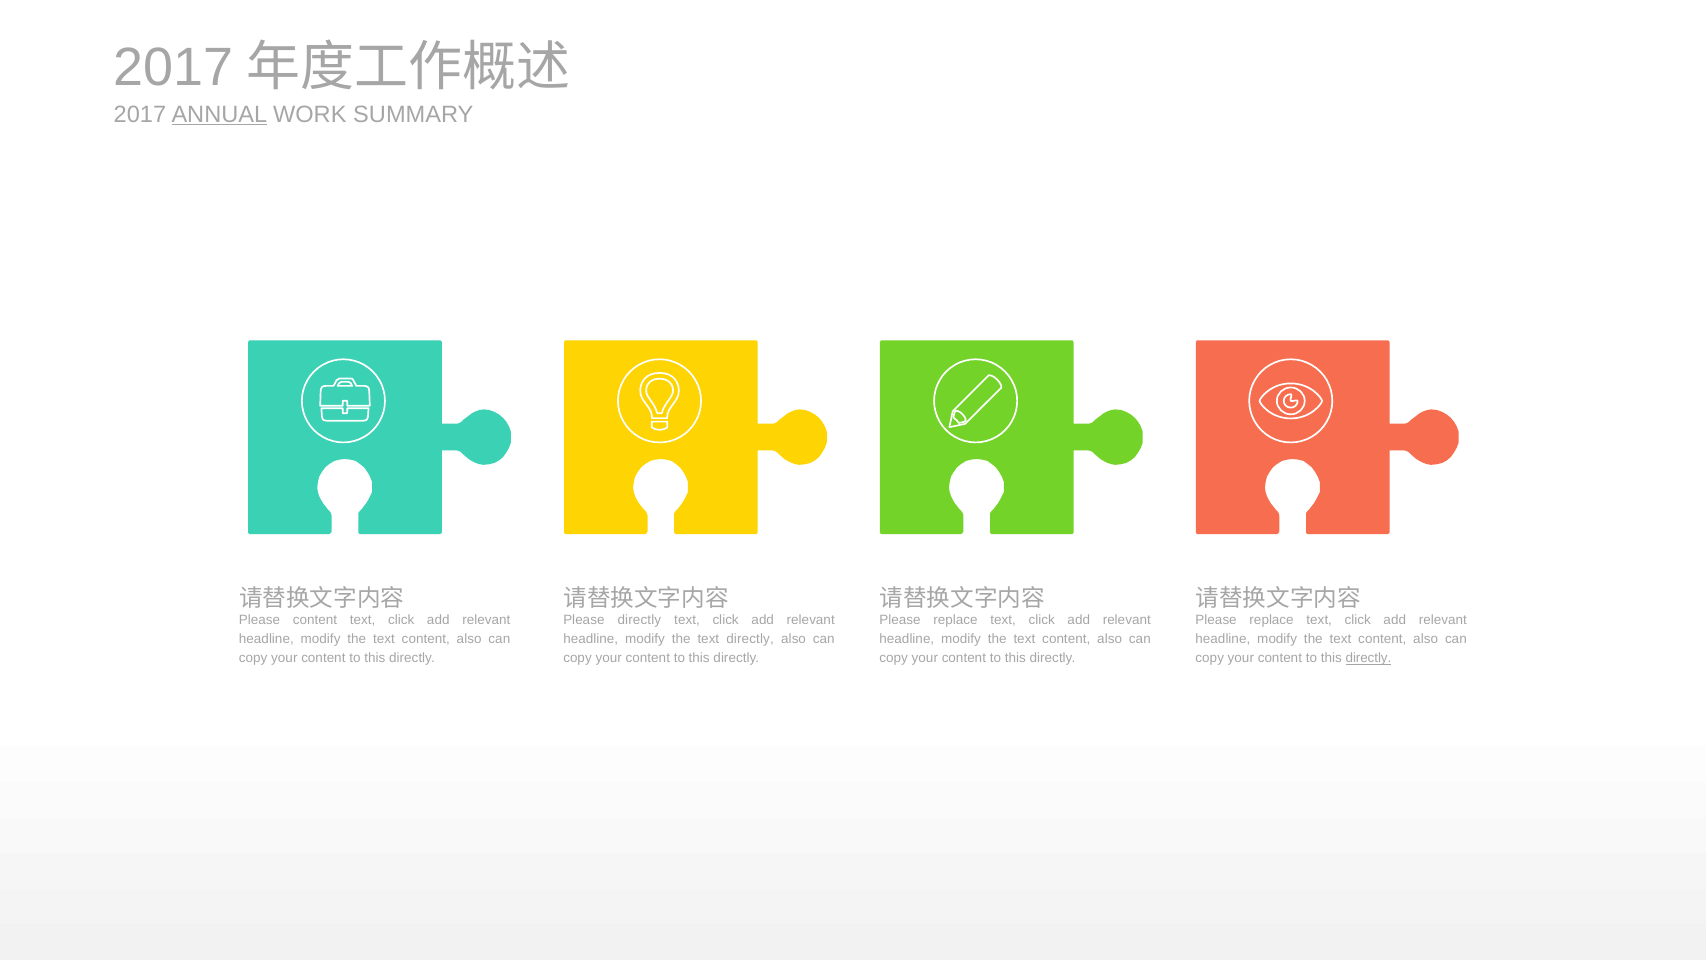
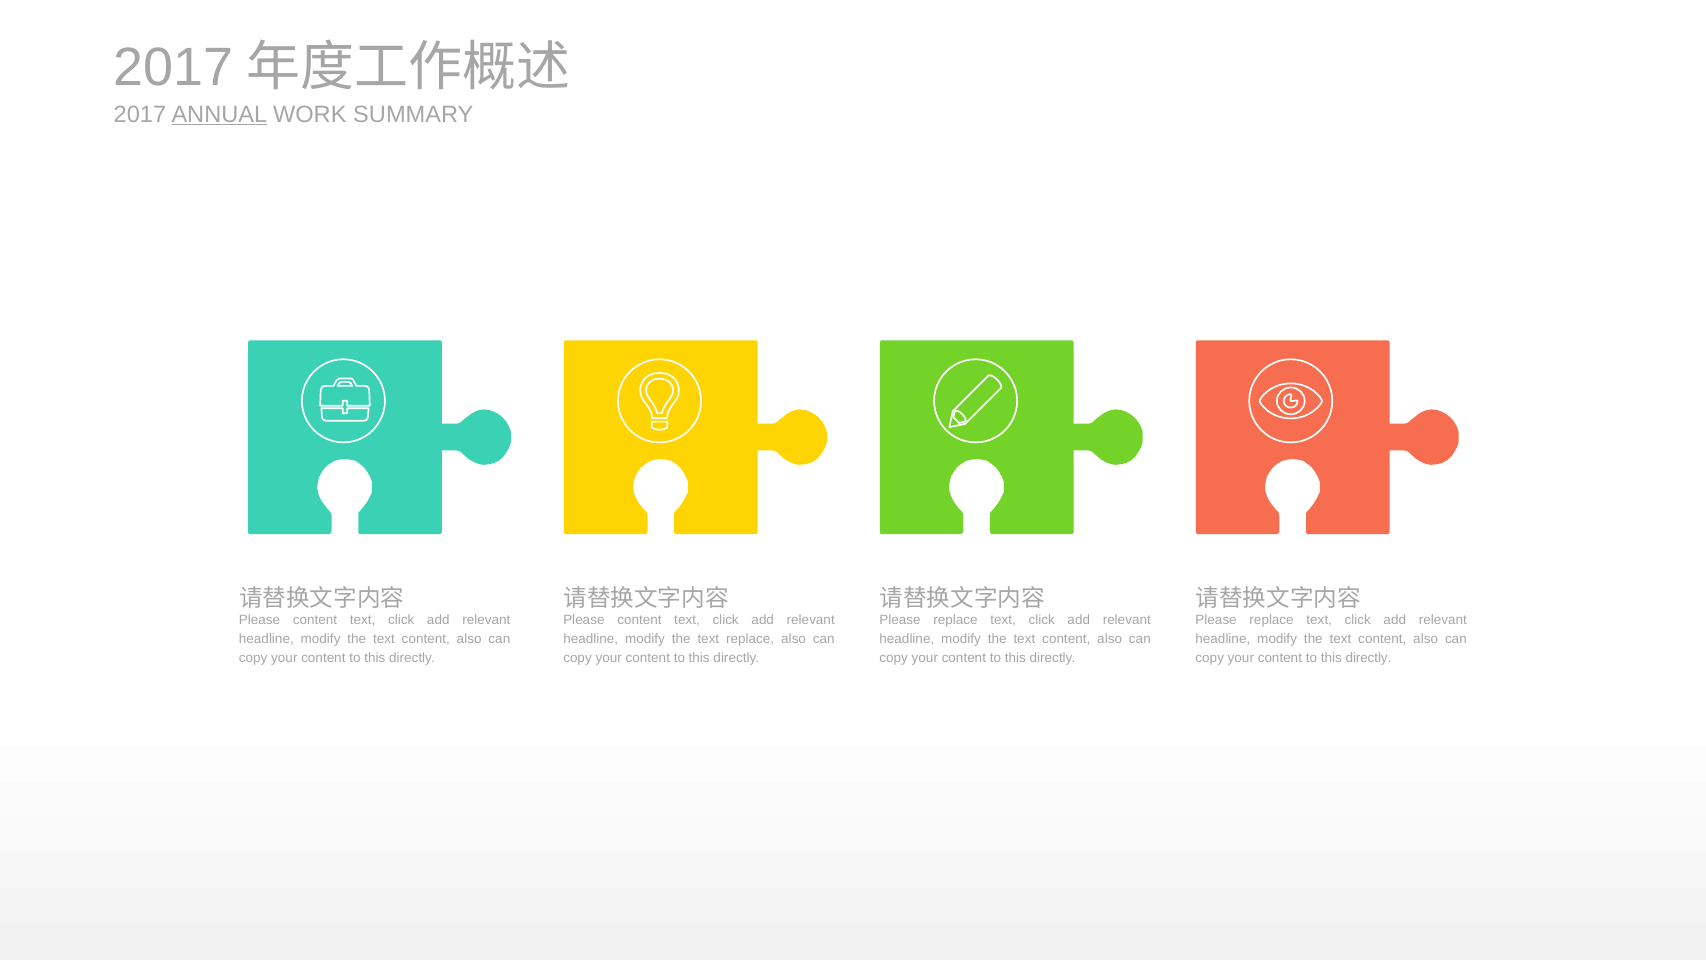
directly at (639, 619): directly -> content
text directly: directly -> replace
directly at (1368, 658) underline: present -> none
